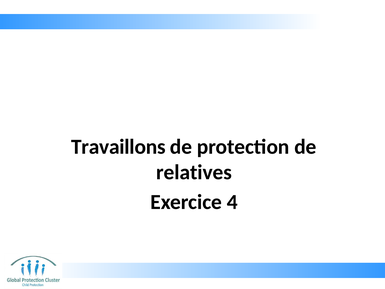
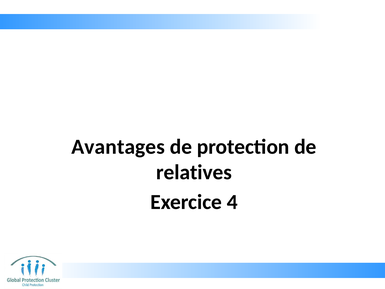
Travaillons: Travaillons -> Avantages
